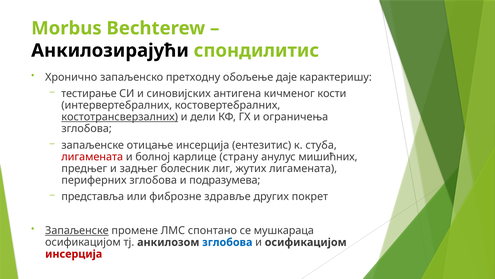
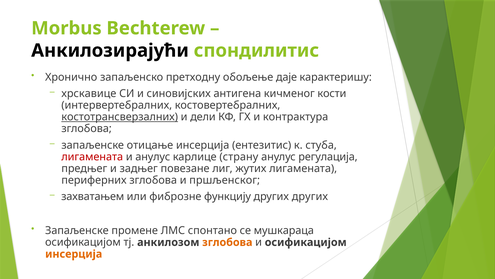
тестирање: тестирање -> хрскавице
ограничења: ограничења -> контрактура
и болној: болној -> анулус
мишићних: мишићних -> регулација
болесник: болесник -> повезане
подразумева: подразумева -> пршљенског
представља: представља -> захватањем
здравље: здравље -> функцију
других покрет: покрет -> других
Запаљенске at (77, 230) underline: present -> none
зглобова at (227, 242) colour: blue -> orange
инсерција at (74, 254) colour: red -> orange
